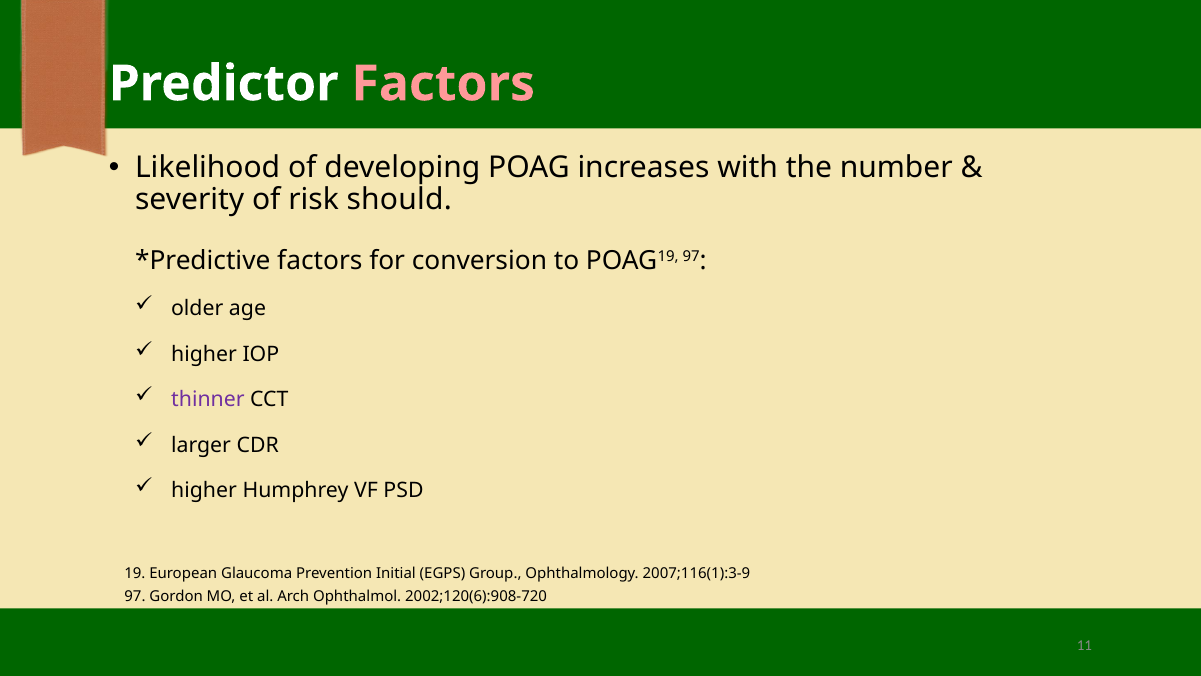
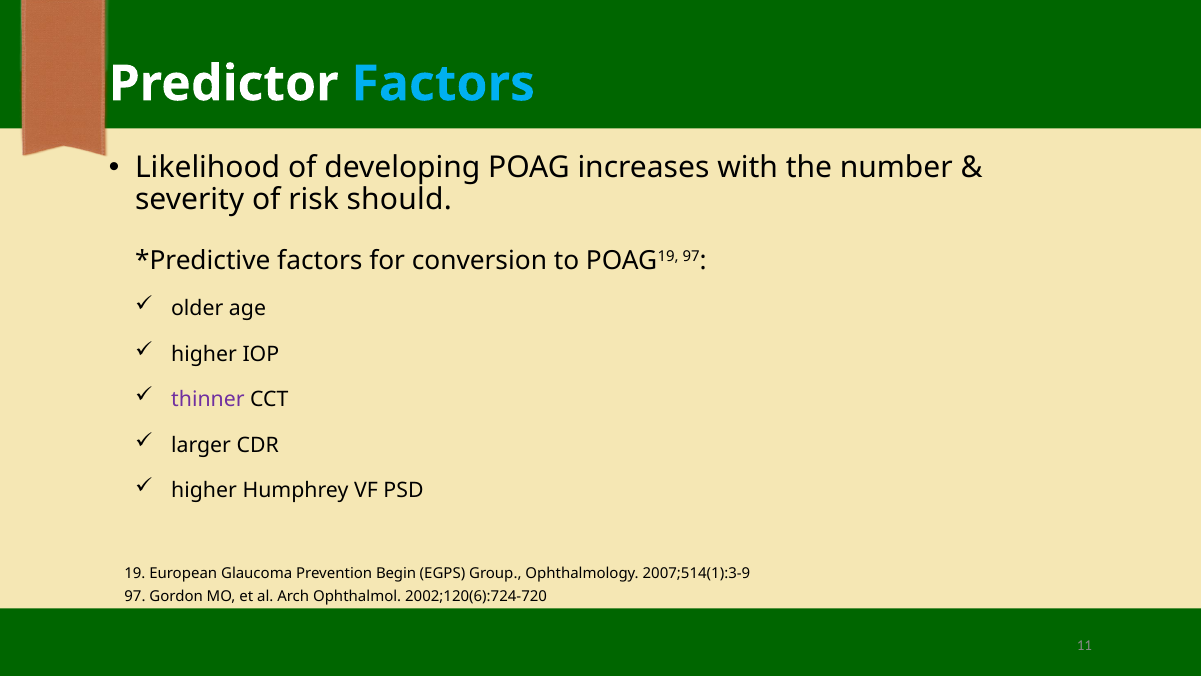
Factors at (443, 84) colour: pink -> light blue
Initial: Initial -> Begin
2007;116(1):3-9: 2007;116(1):3-9 -> 2007;514(1):3-9
2002;120(6):908-720: 2002;120(6):908-720 -> 2002;120(6):724-720
